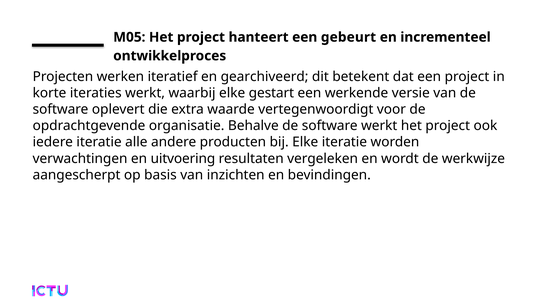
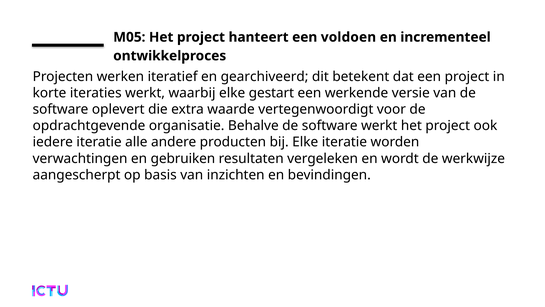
gebeurt: gebeurt -> voldoen
uitvoering: uitvoering -> gebruiken
